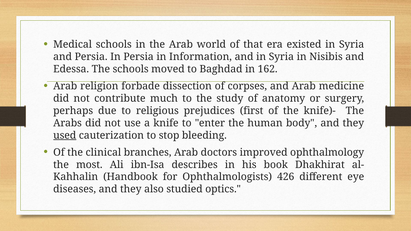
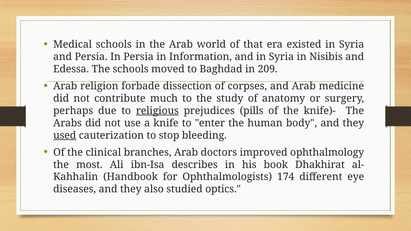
162: 162 -> 209
religious underline: none -> present
first: first -> pills
426: 426 -> 174
